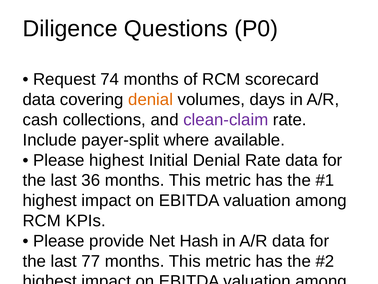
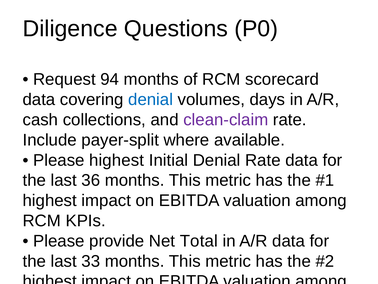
74: 74 -> 94
denial at (151, 99) colour: orange -> blue
Hash: Hash -> Total
77: 77 -> 33
